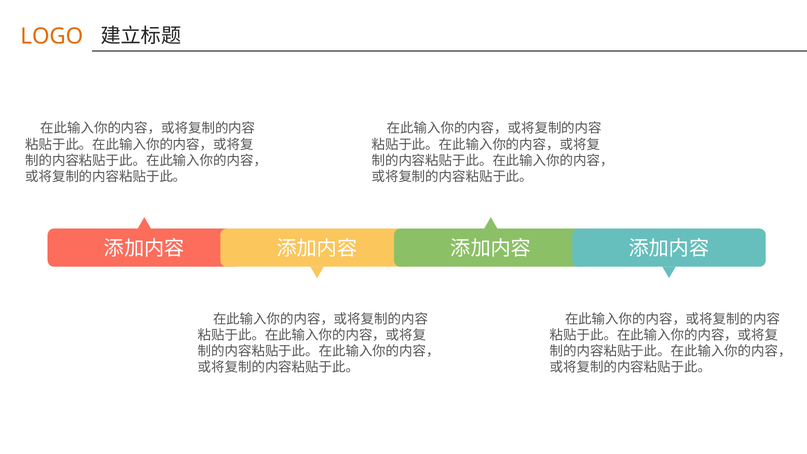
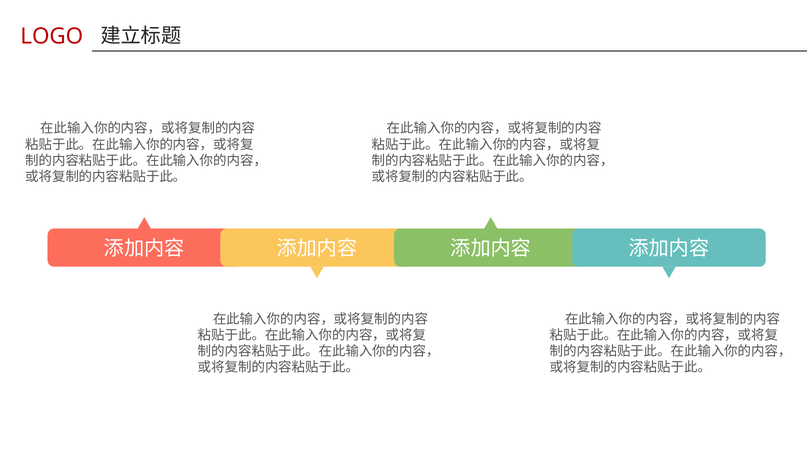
LOGO colour: orange -> red
